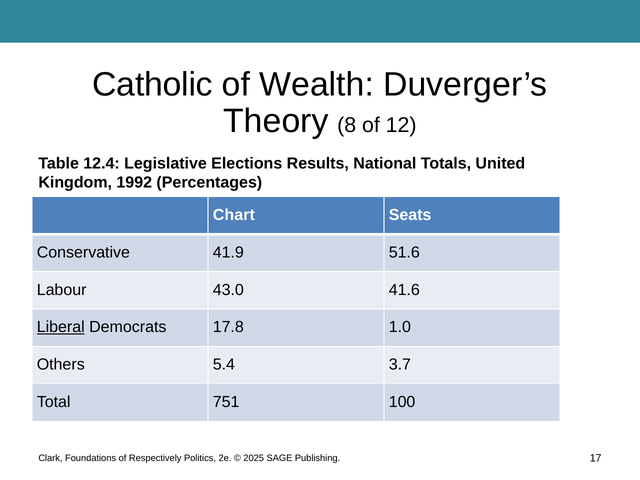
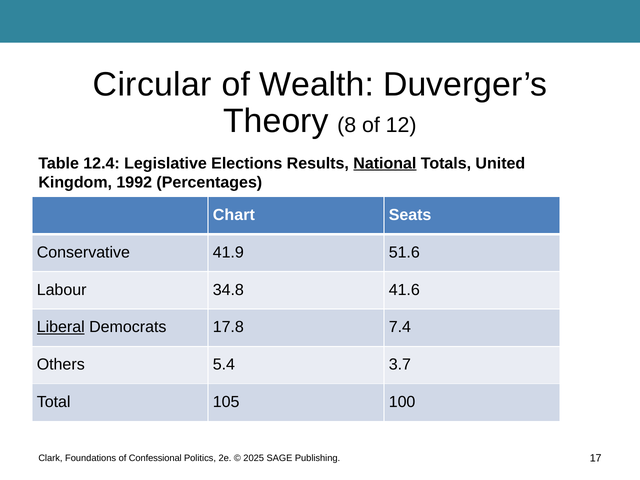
Catholic: Catholic -> Circular
National underline: none -> present
43.0: 43.0 -> 34.8
1.0: 1.0 -> 7.4
751: 751 -> 105
Respectively: Respectively -> Confessional
